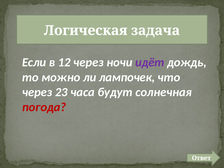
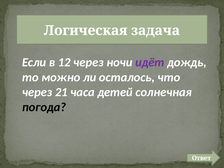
лампочек: лампочек -> осталось
23: 23 -> 21
будут: будут -> детей
погода colour: red -> black
